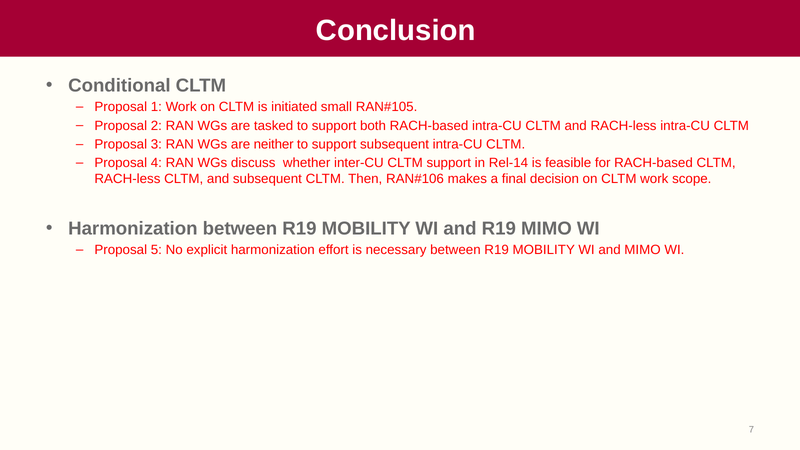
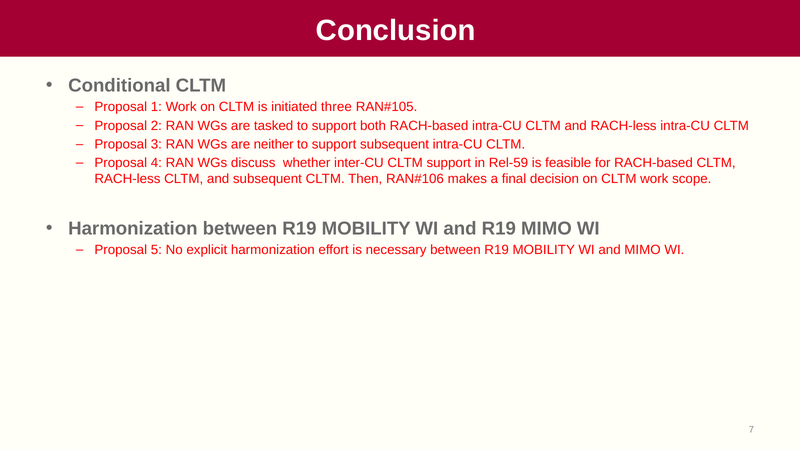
small: small -> three
Rel-14: Rel-14 -> Rel-59
